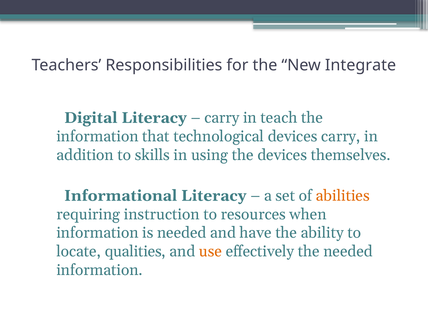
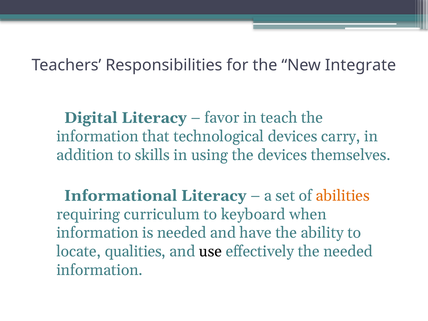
carry at (222, 118): carry -> favor
instruction: instruction -> curriculum
resources: resources -> keyboard
use colour: orange -> black
